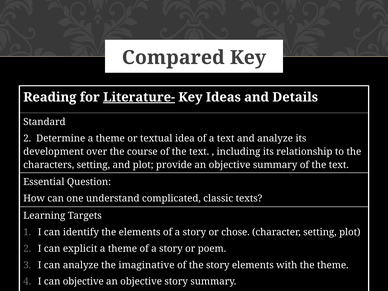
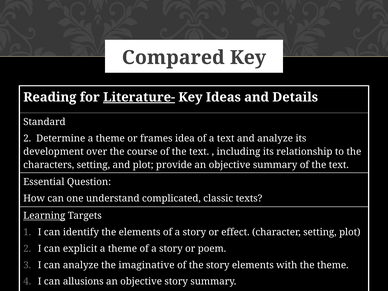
textual: textual -> frames
Learning underline: none -> present
chose: chose -> effect
can objective: objective -> allusions
